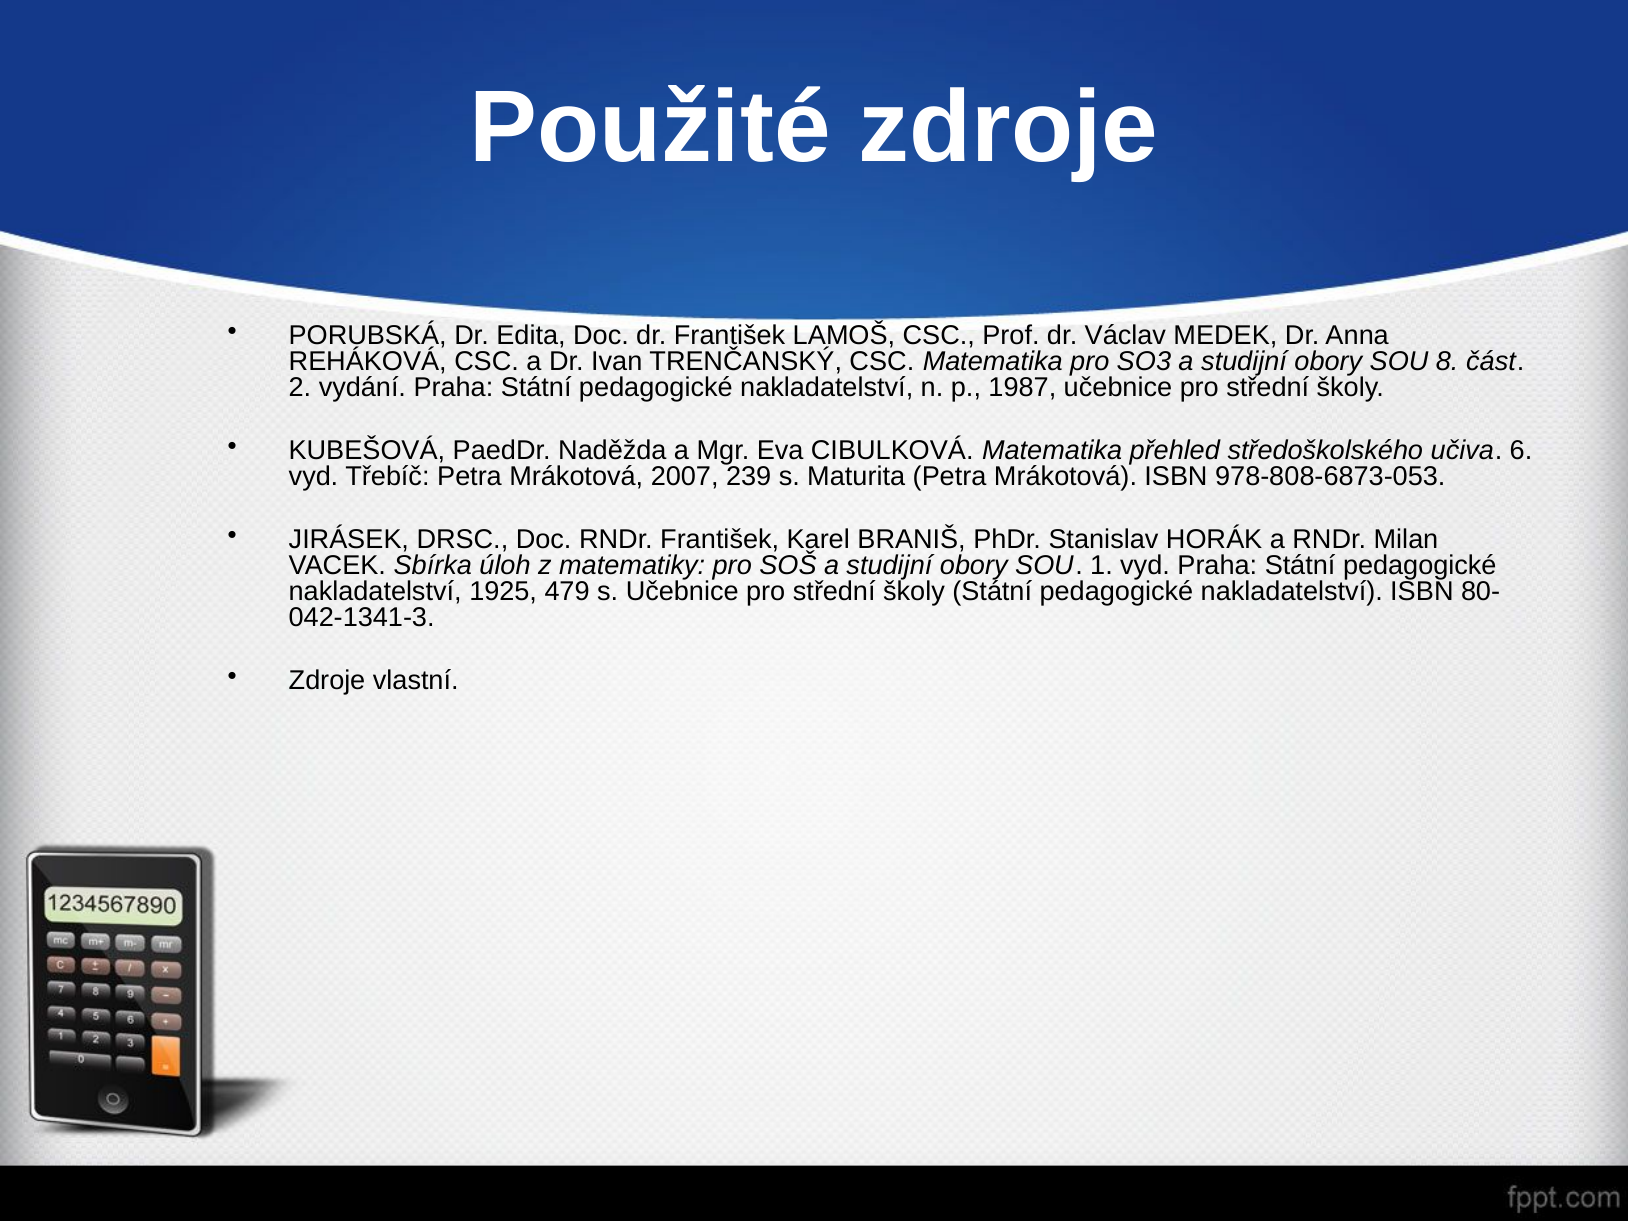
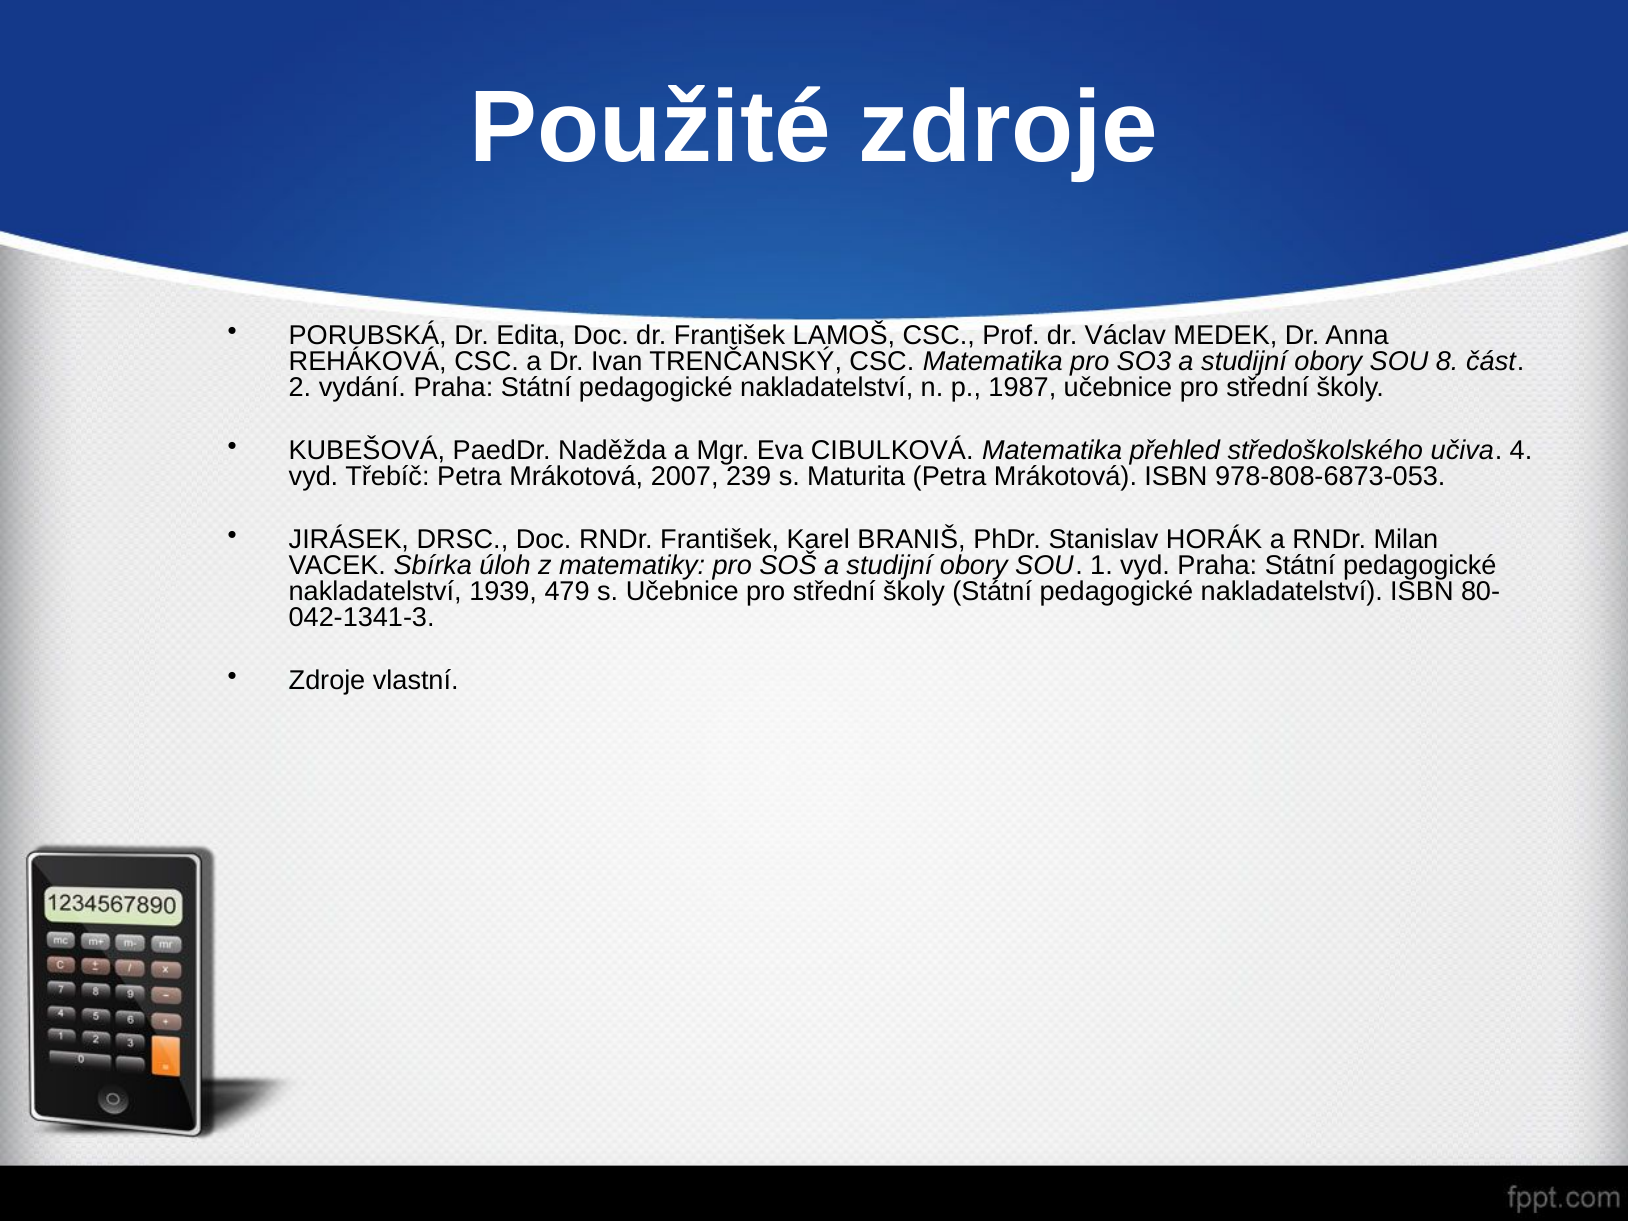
6: 6 -> 4
1925: 1925 -> 1939
